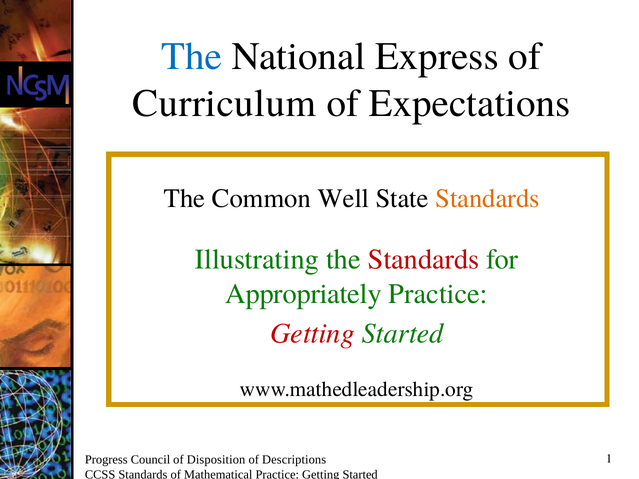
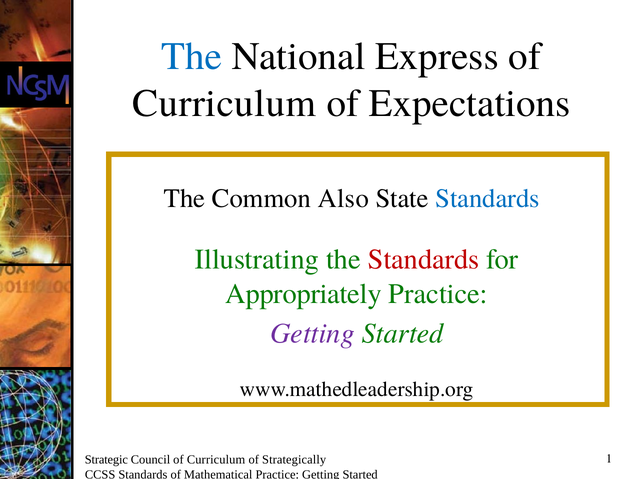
Well: Well -> Also
Standards at (488, 199) colour: orange -> blue
Getting at (312, 334) colour: red -> purple
Progress: Progress -> Strategic
Council of Disposition: Disposition -> Curriculum
Descriptions: Descriptions -> Strategically
